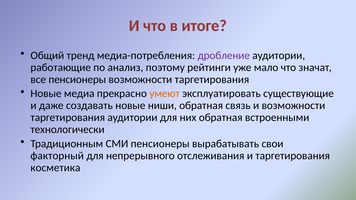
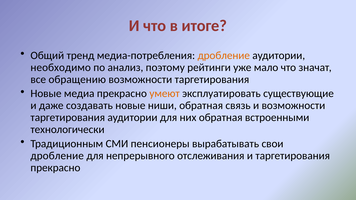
дробление at (224, 56) colour: purple -> orange
работающие: работающие -> необходимо
все пенсионеры: пенсионеры -> обращению
факторный at (57, 156): факторный -> дробление
косметика at (55, 168): косметика -> прекрасно
